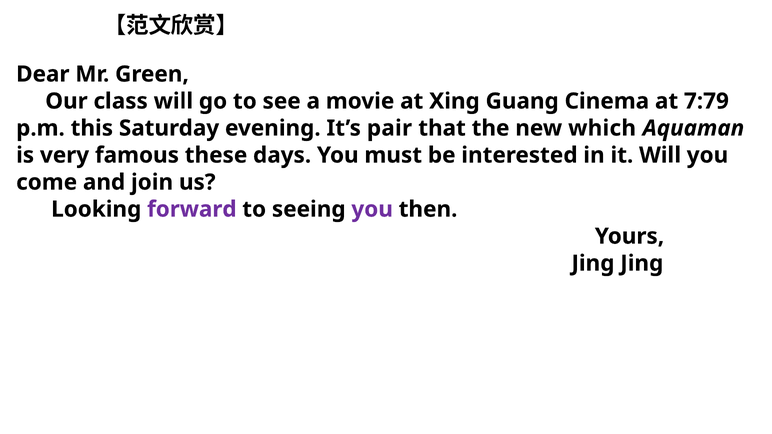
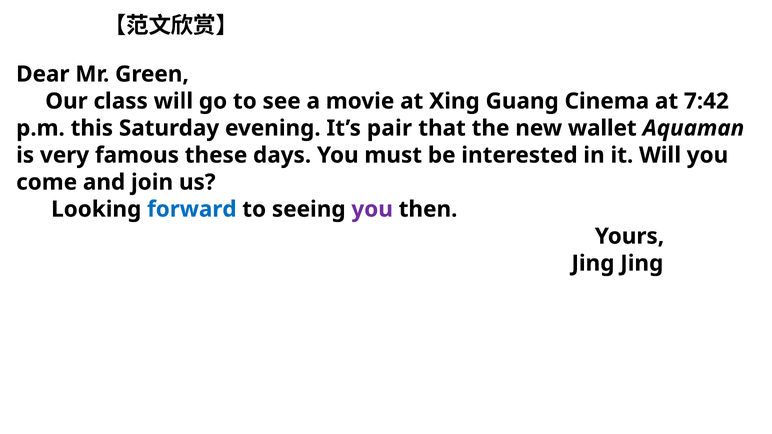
7:79: 7:79 -> 7:42
which: which -> wallet
forward colour: purple -> blue
